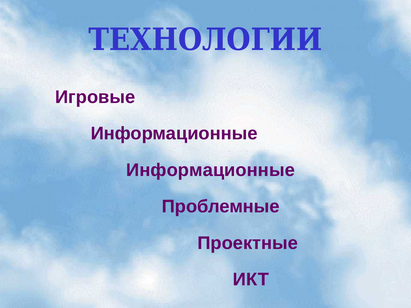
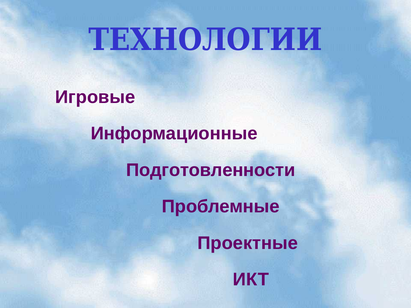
Информационные at (211, 170): Информационные -> Подготовленности
